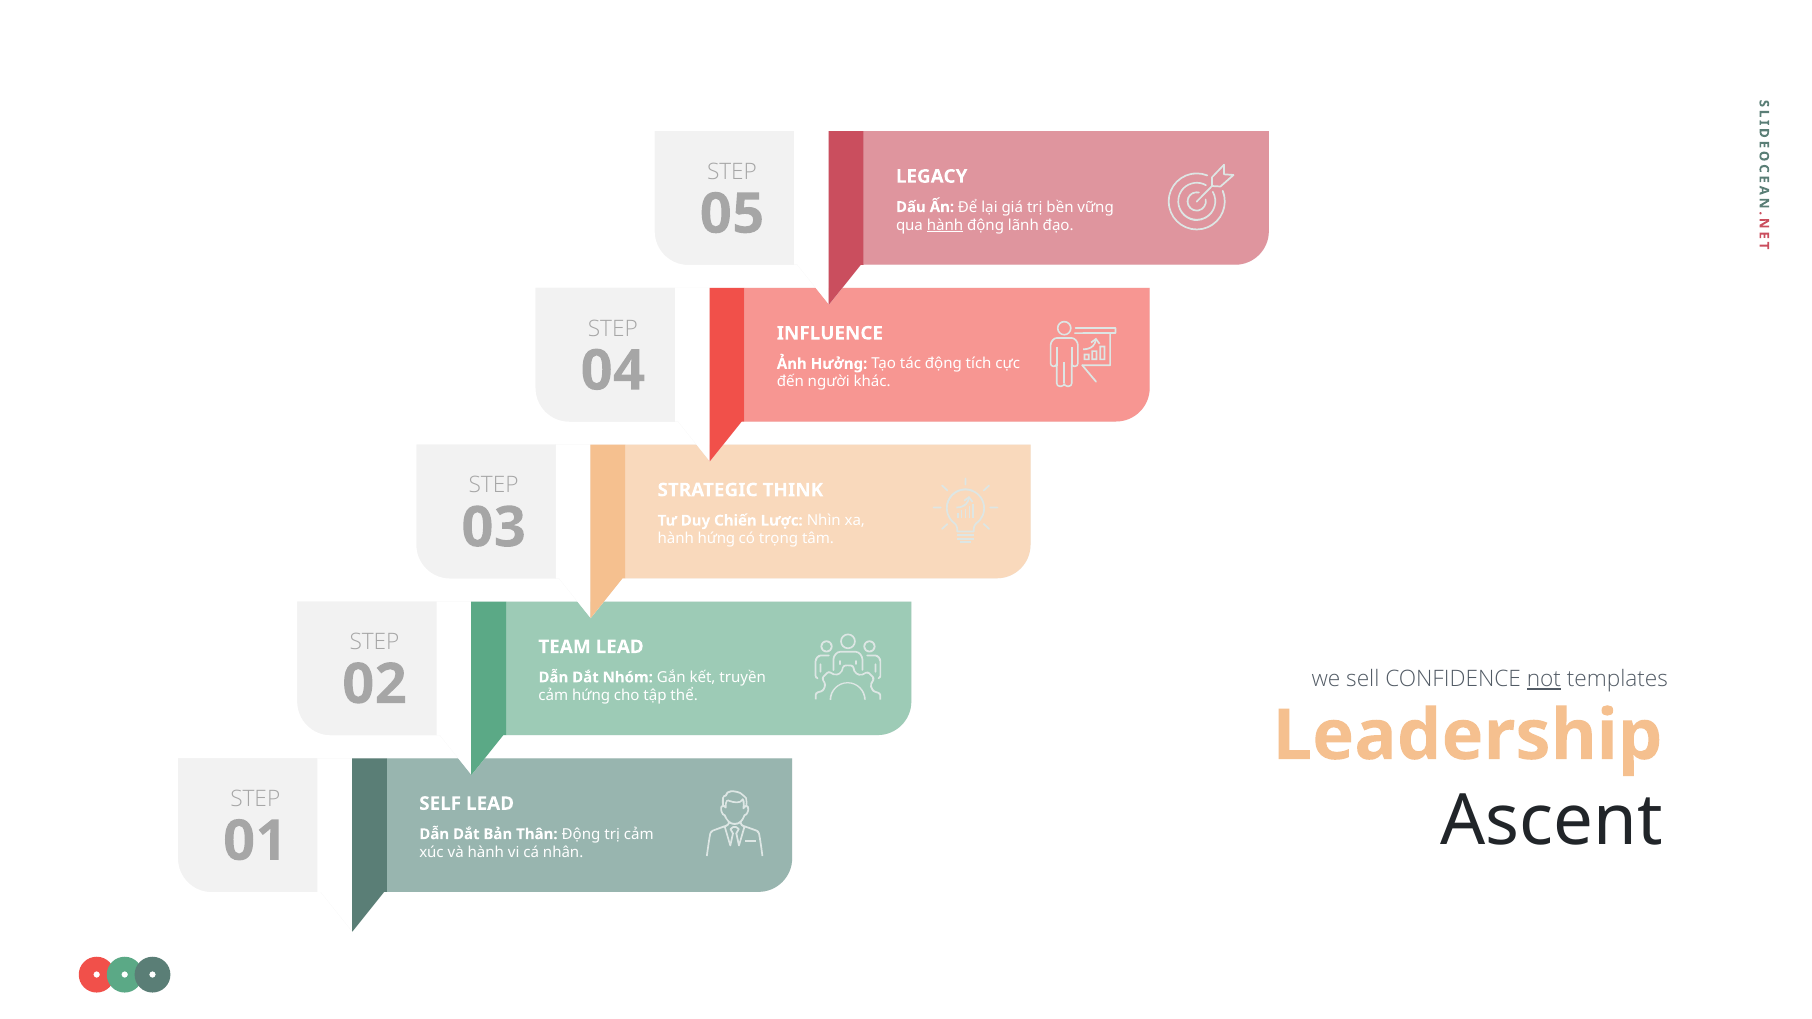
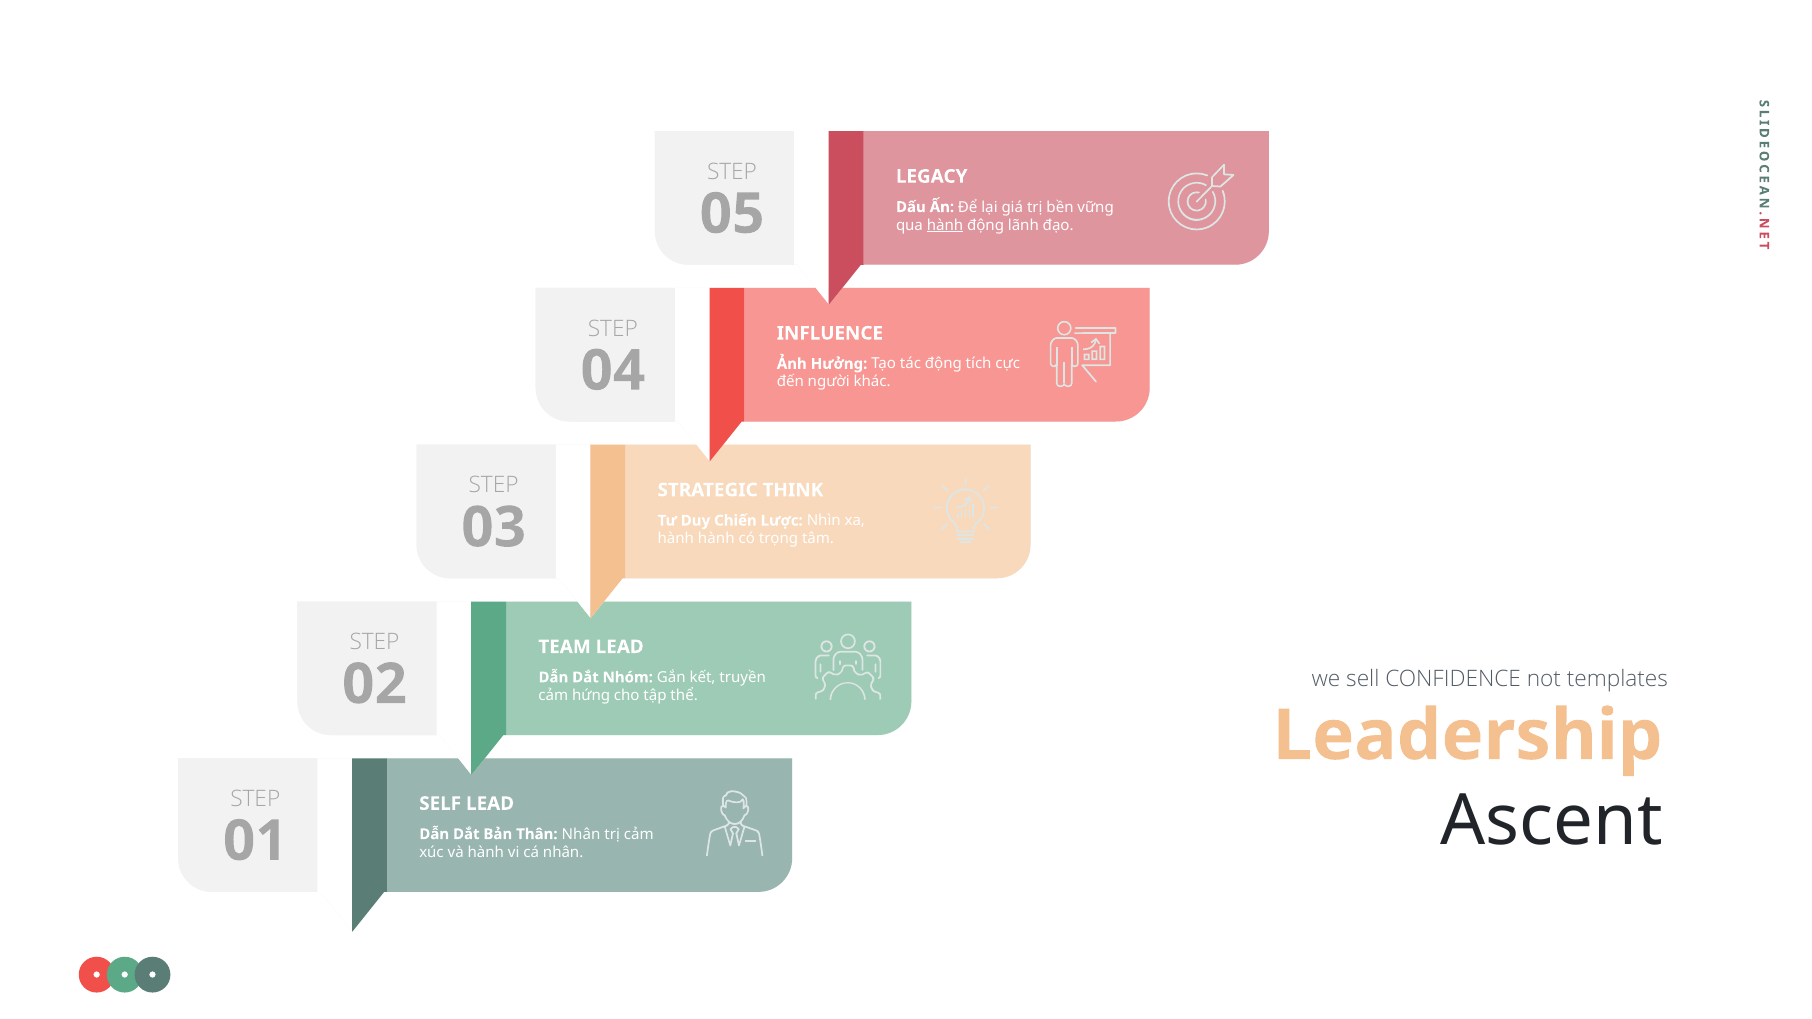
hành hứng: hứng -> hành
not underline: present -> none
Thân Động: Động -> Nhân
